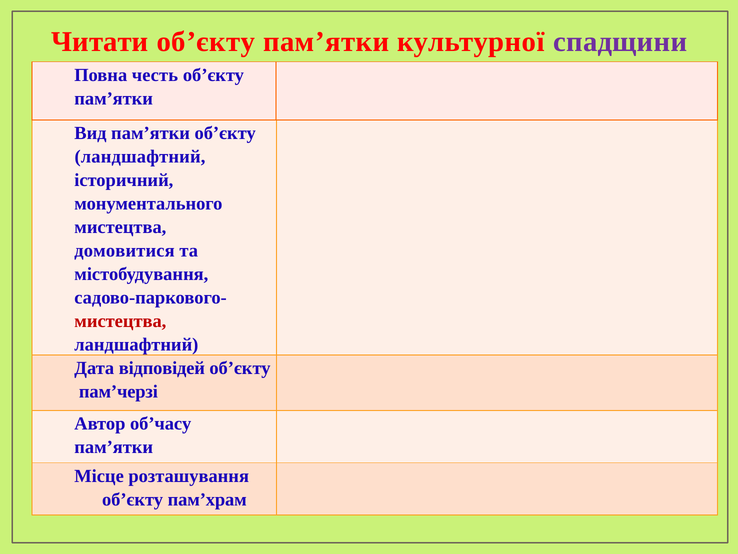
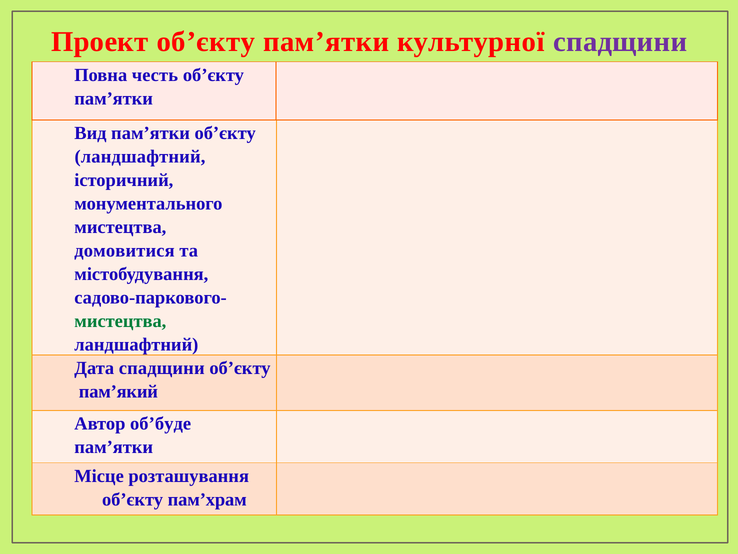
Читати: Читати -> Проект
мистецтва at (120, 321) colour: red -> green
Дата відповідей: відповідей -> спадщини
пам’черзі: пам’черзі -> пам’який
об’часу: об’часу -> об’буде
